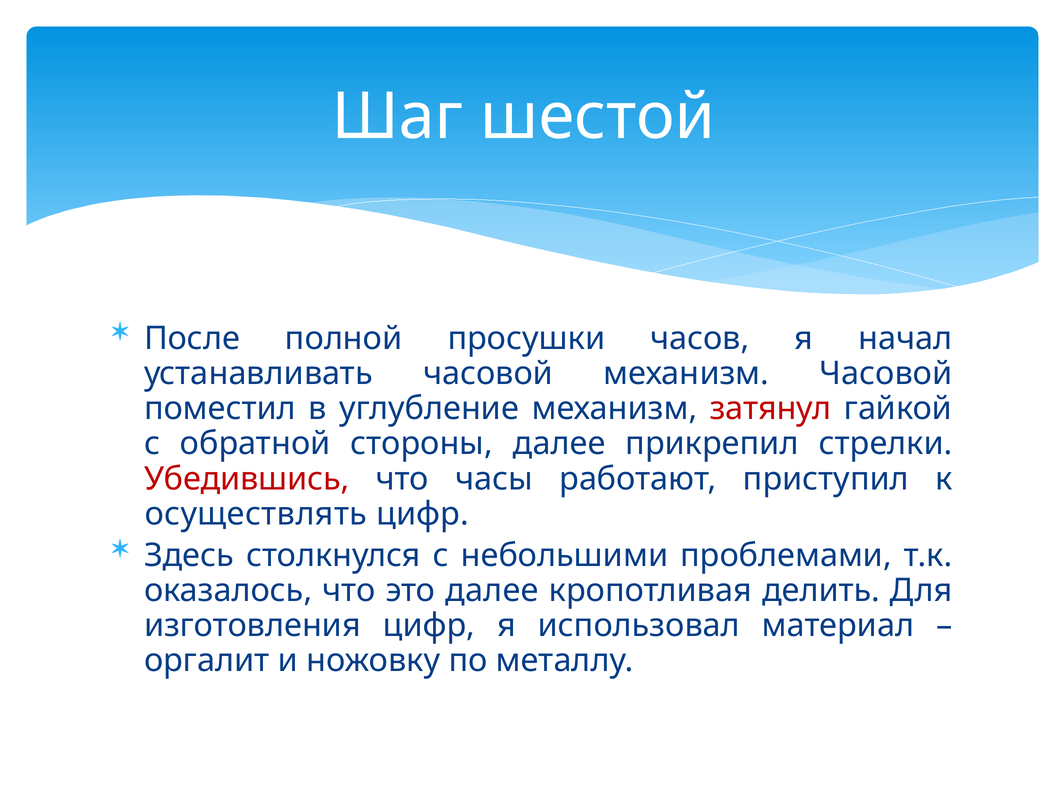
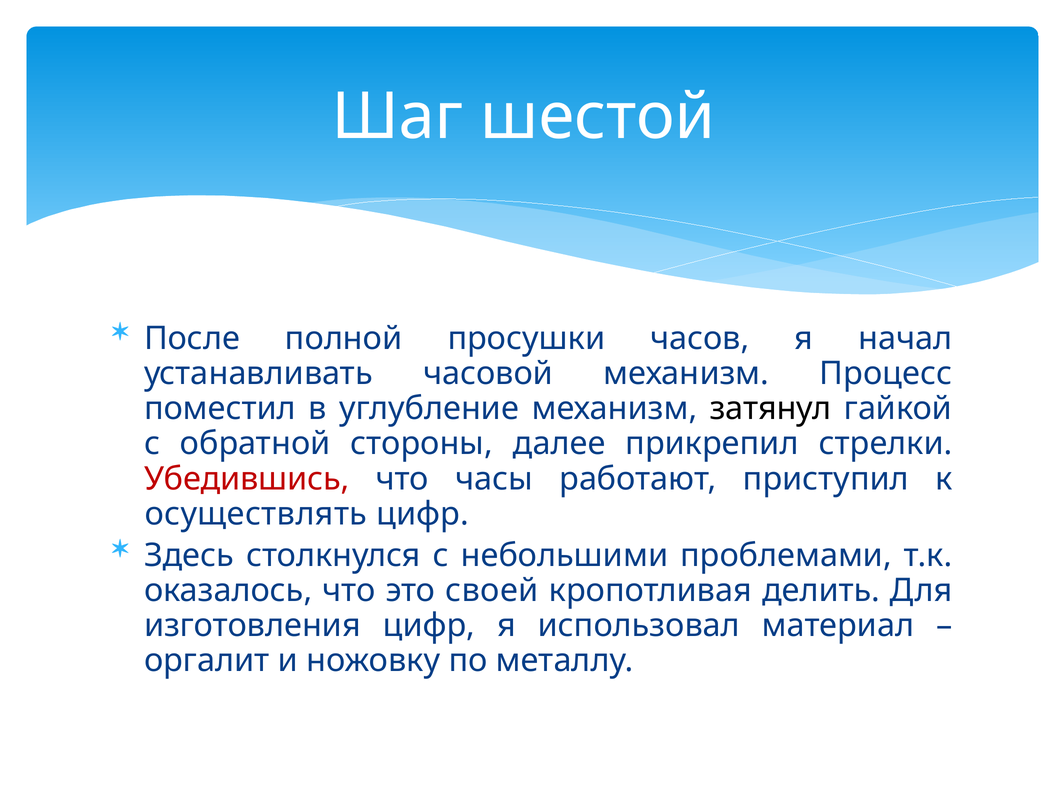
механизм Часовой: Часовой -> Процесс
затянул colour: red -> black
это далее: далее -> своей
